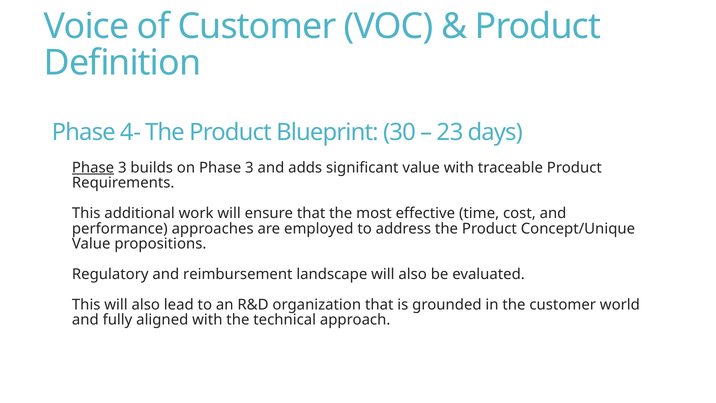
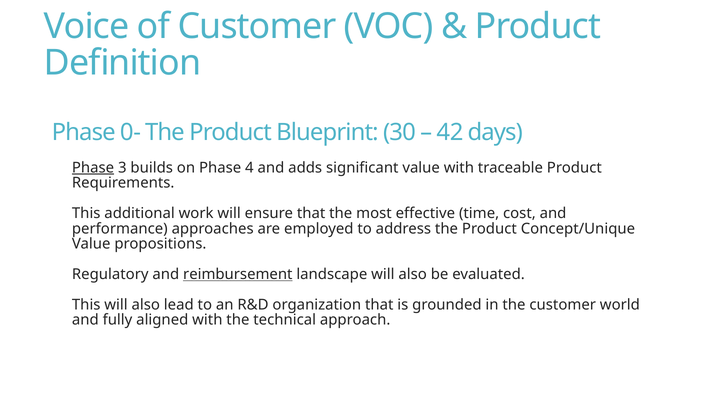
4-: 4- -> 0-
23: 23 -> 42
on Phase 3: 3 -> 4
reimbursement underline: none -> present
